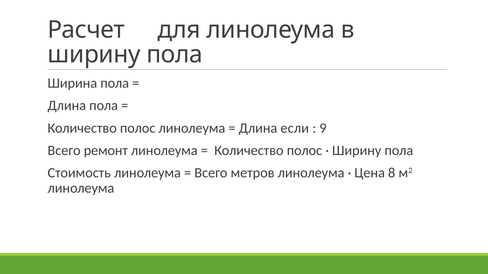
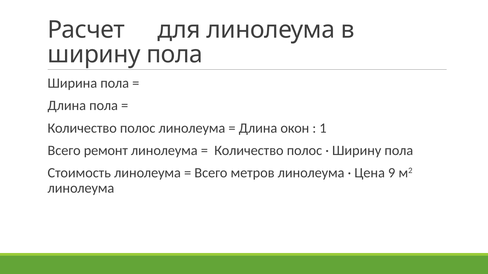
если: если -> окон
9: 9 -> 1
8: 8 -> 9
